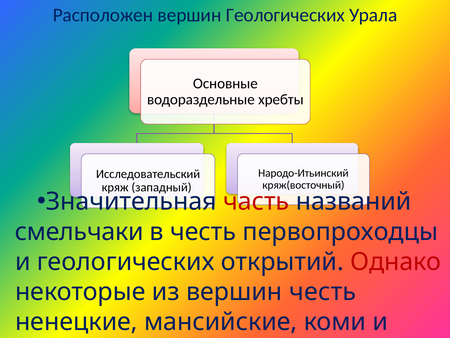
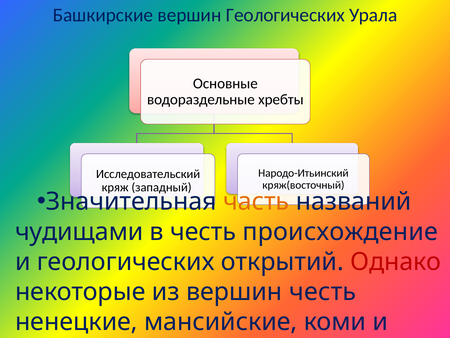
Расположен: Расположен -> Башкирские
часть colour: red -> orange
смельчаки: смельчаки -> чудищами
первопроходцы: первопроходцы -> происхождение
